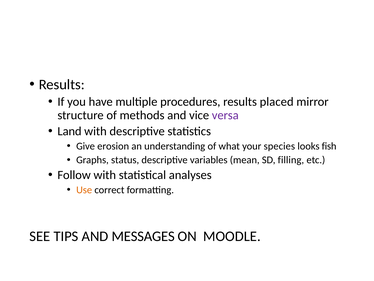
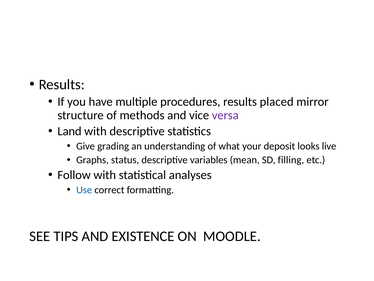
erosion: erosion -> grading
species: species -> deposit
fish: fish -> live
Use colour: orange -> blue
MESSAGES: MESSAGES -> EXISTENCE
